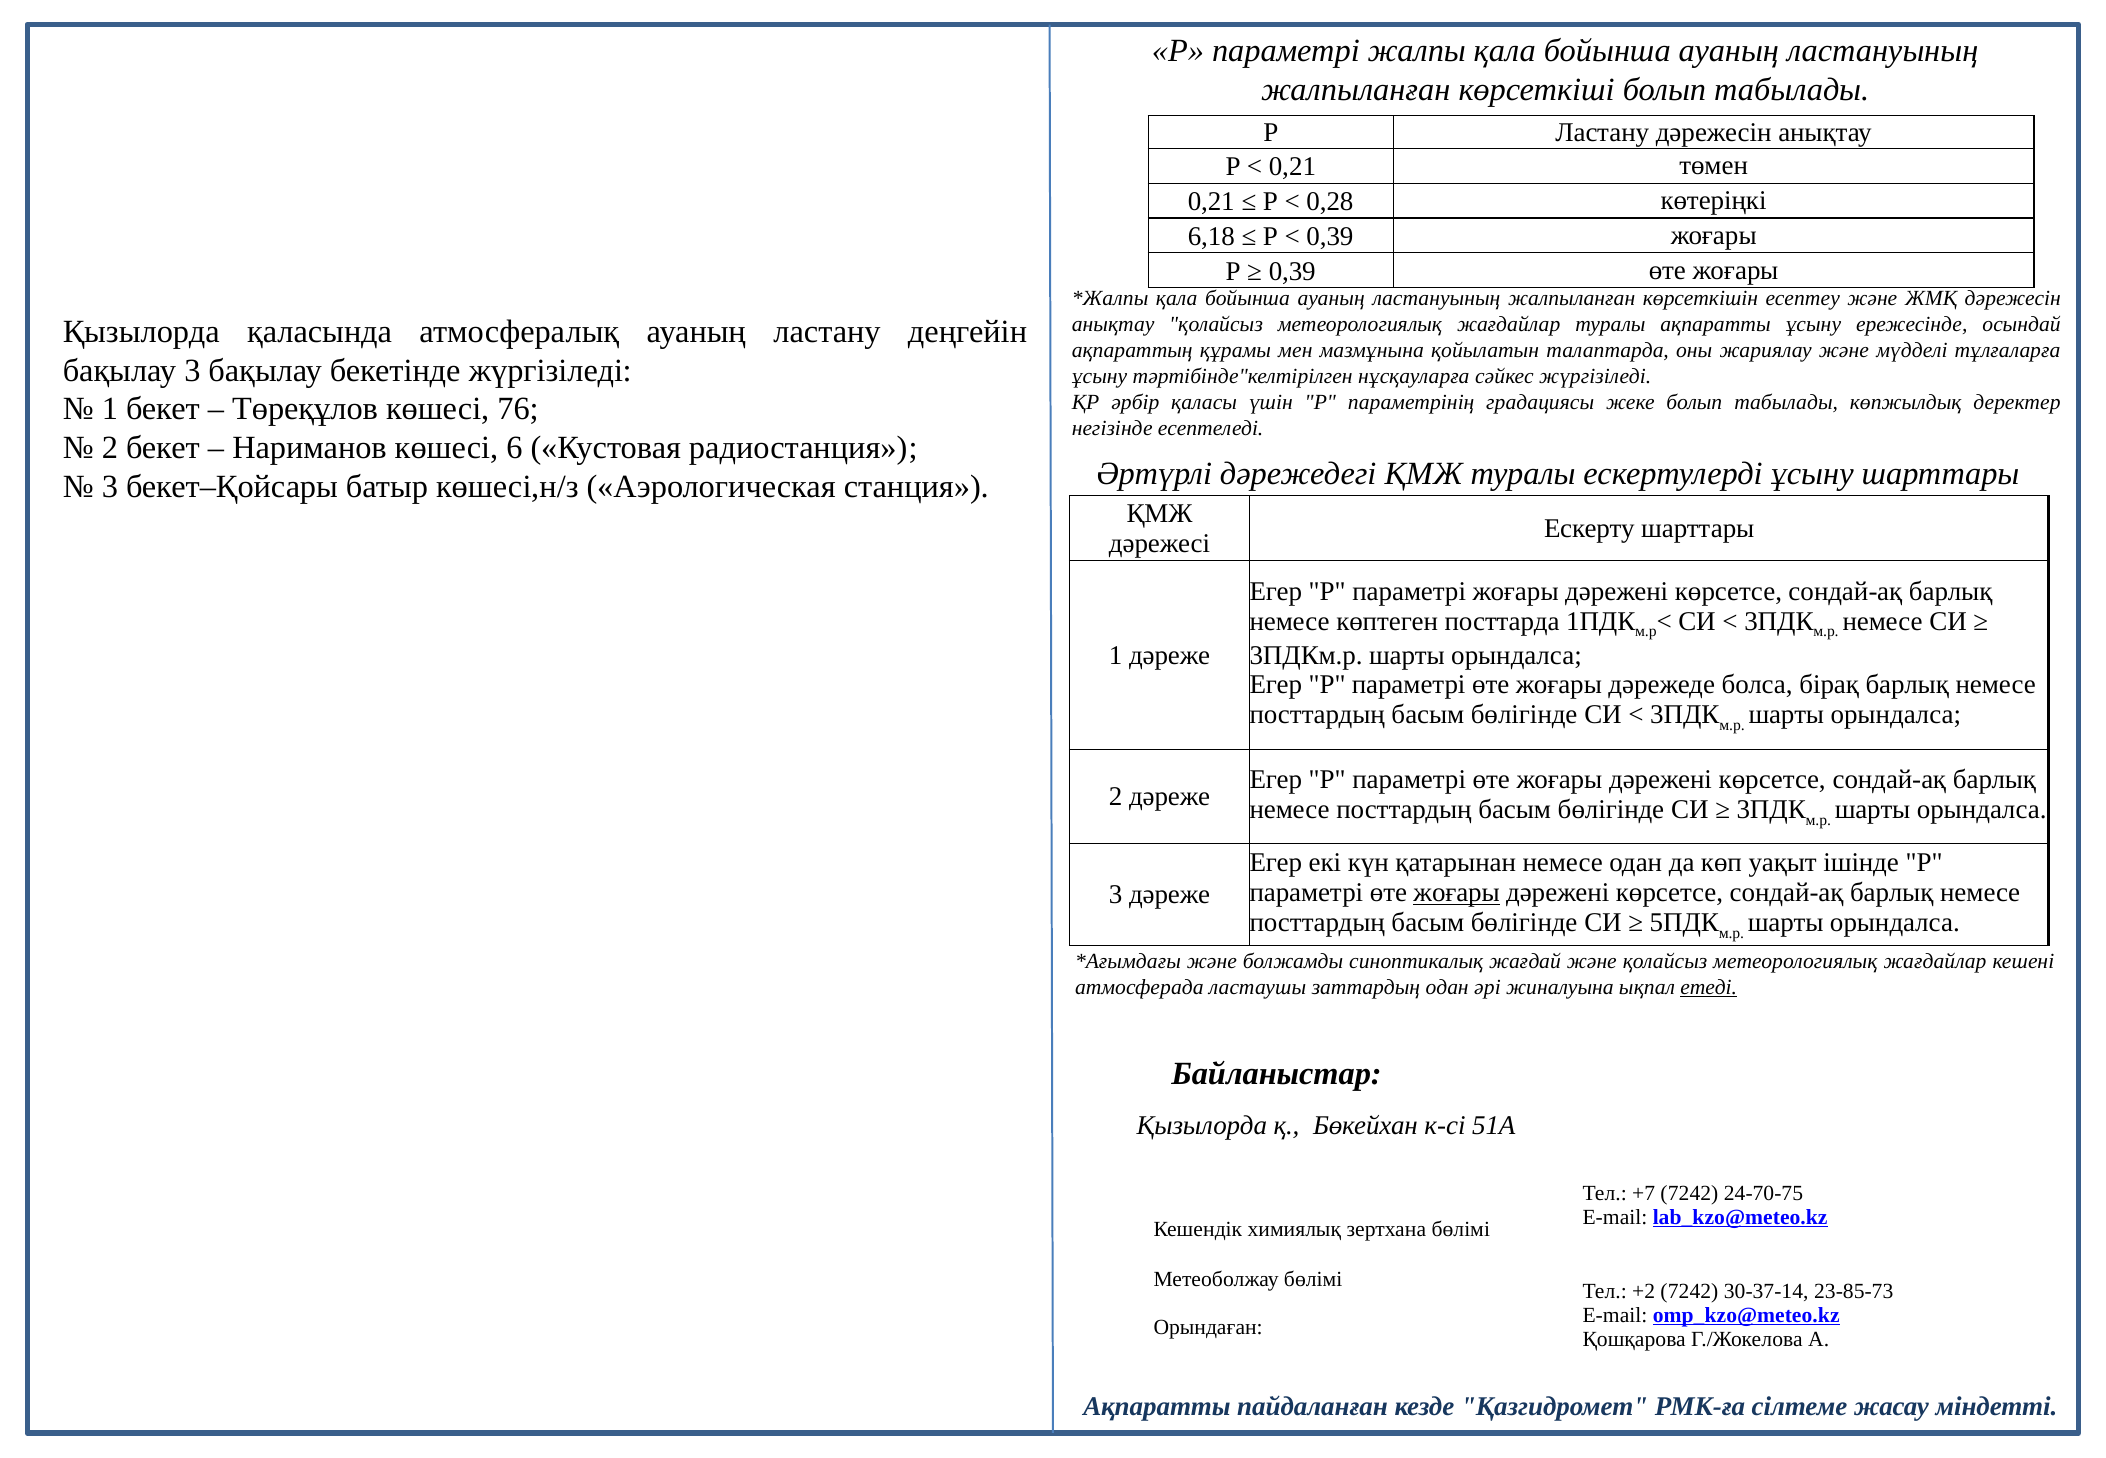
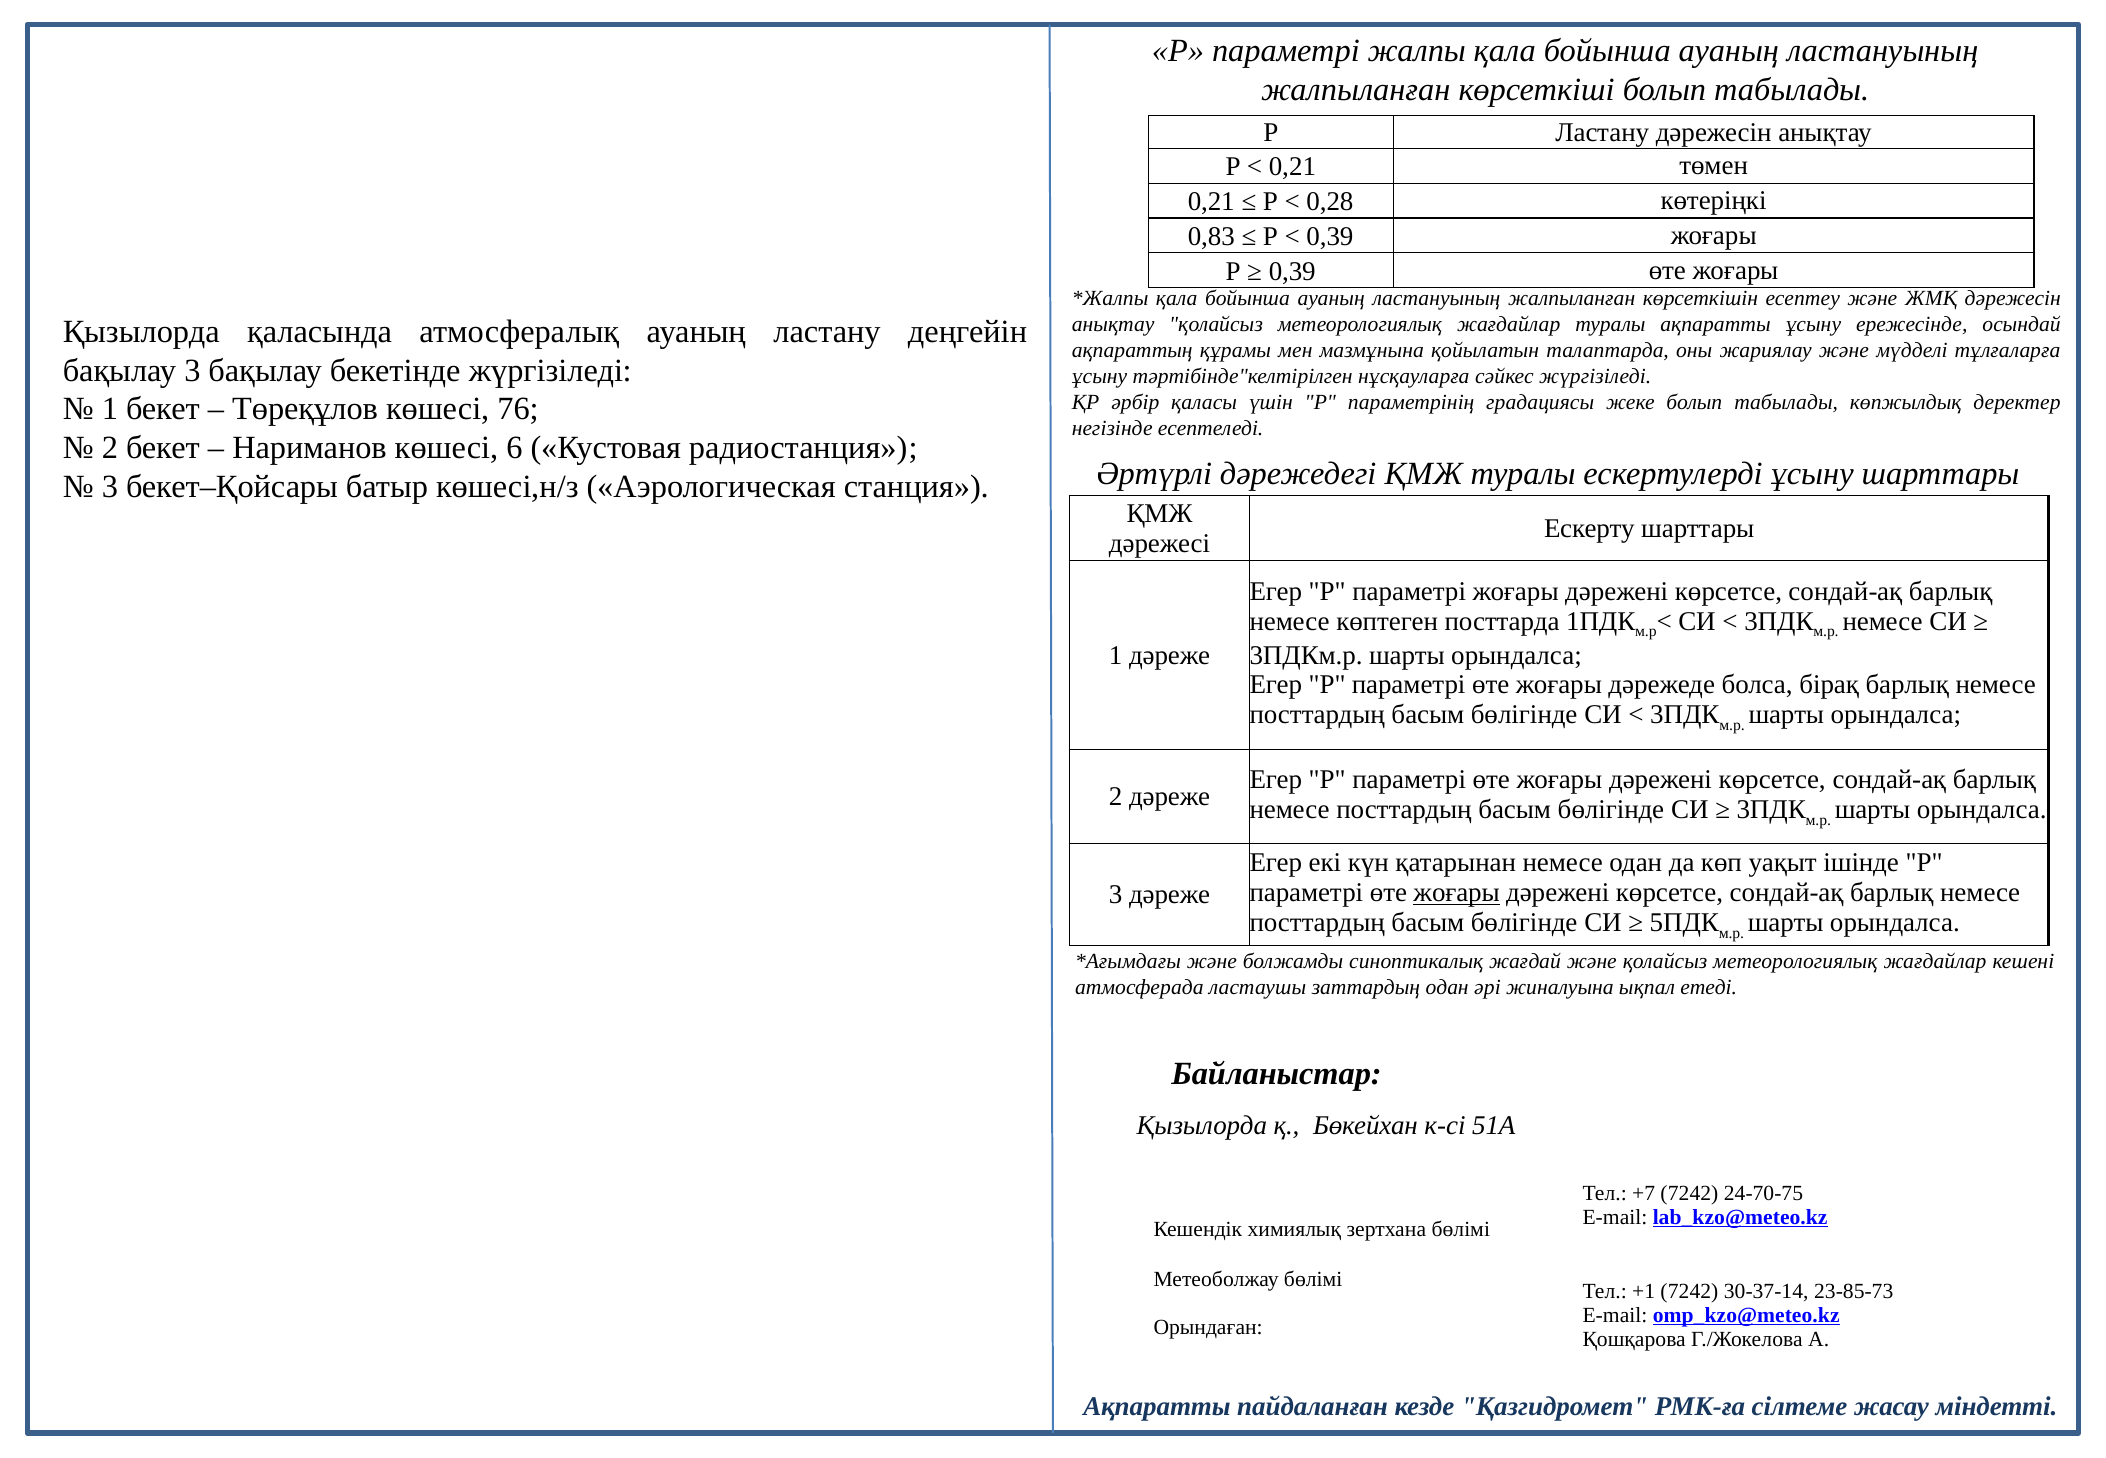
6,18: 6,18 -> 0,83
етеді underline: present -> none
+2: +2 -> +1
